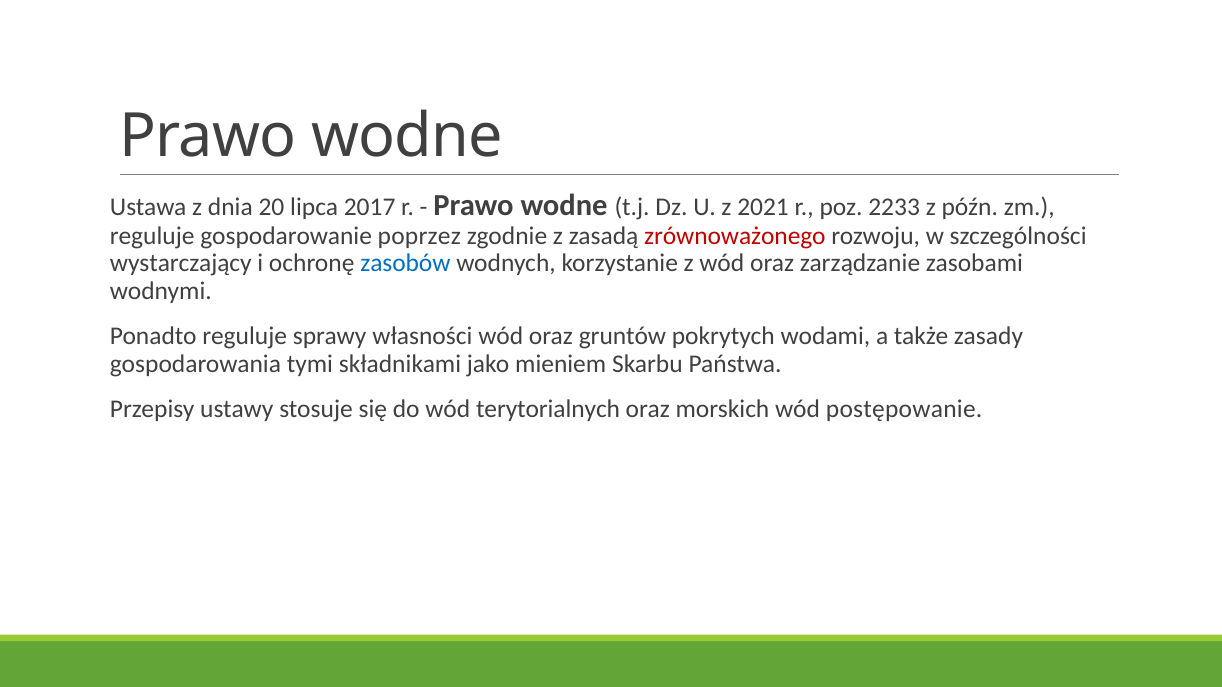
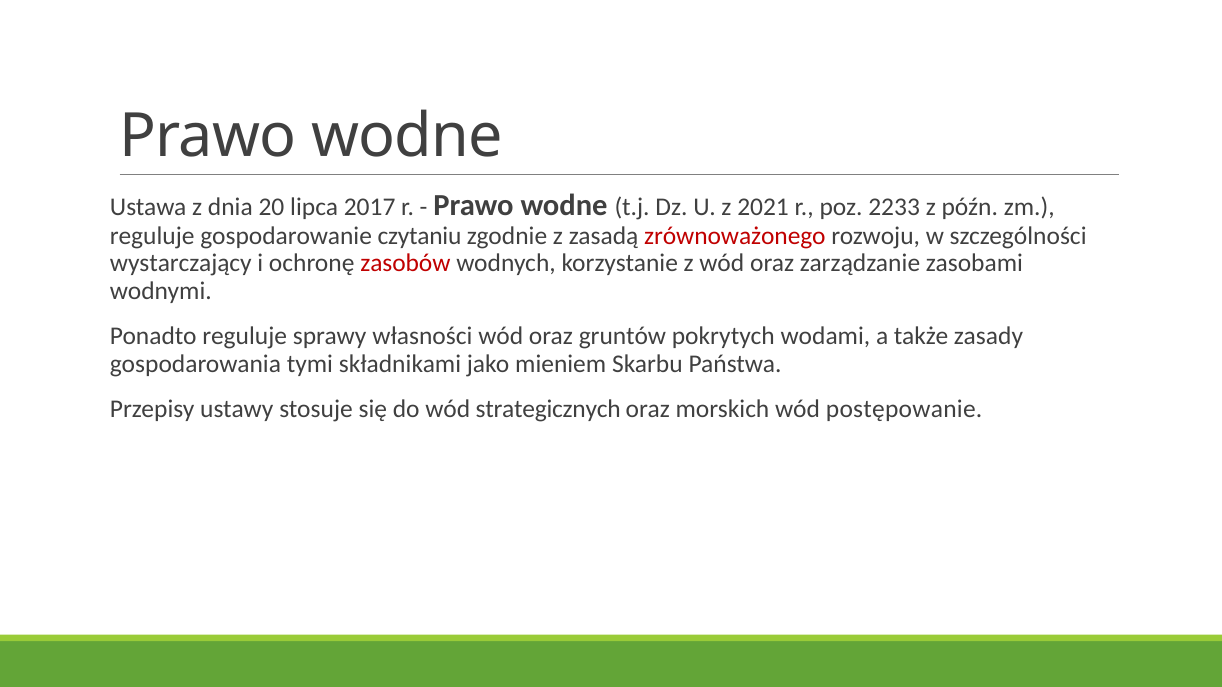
poprzez: poprzez -> czytaniu
zasobów colour: blue -> red
terytorialnych: terytorialnych -> strategicznych
